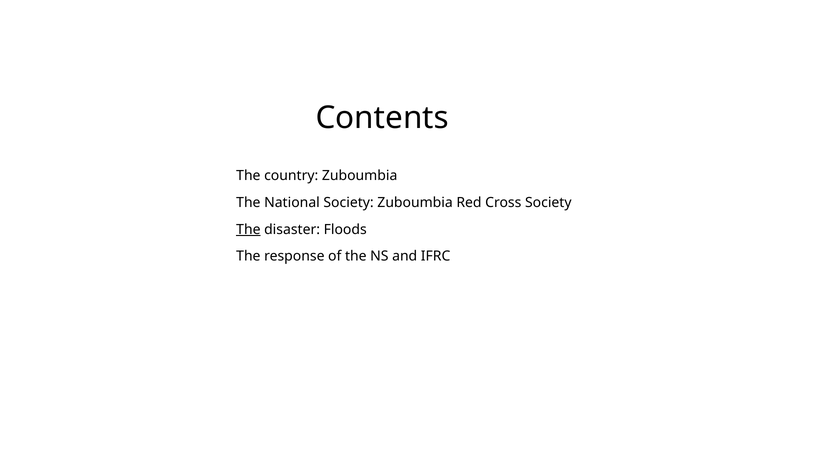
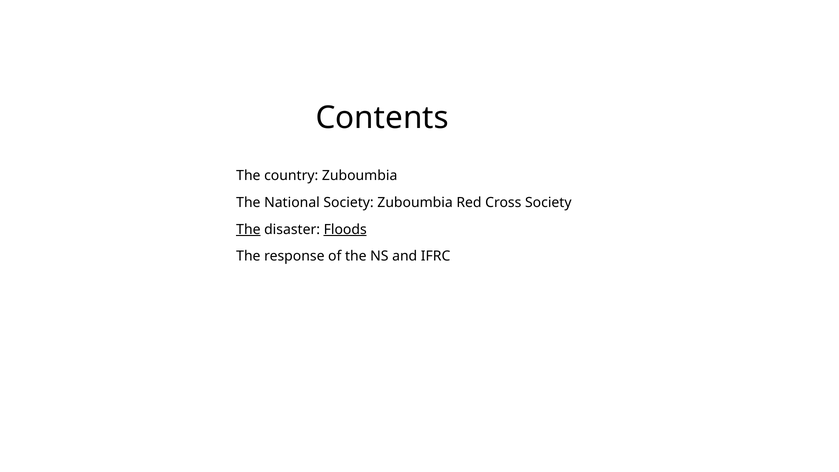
Floods underline: none -> present
